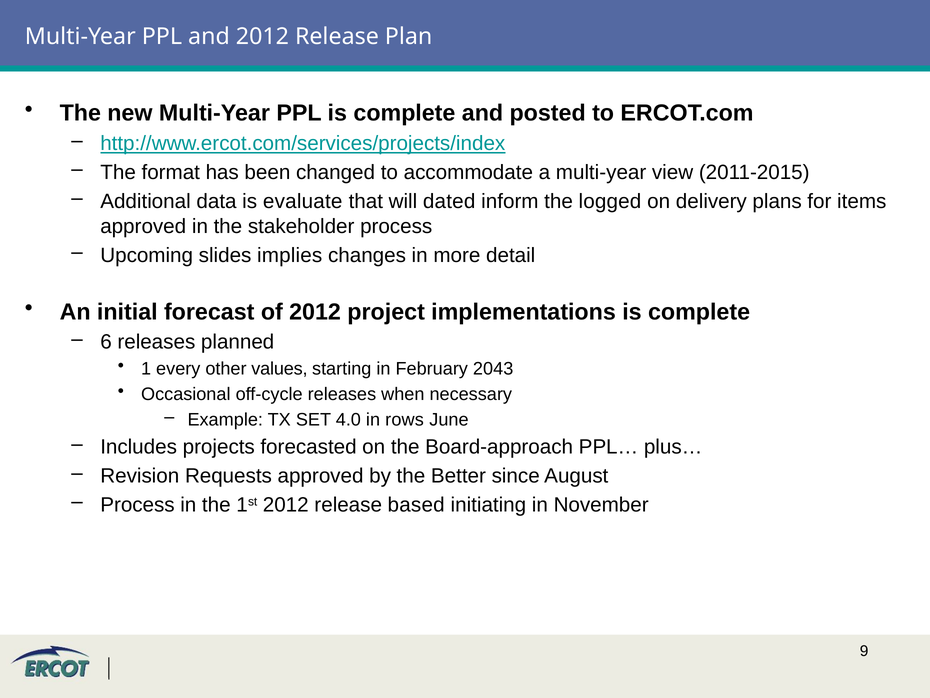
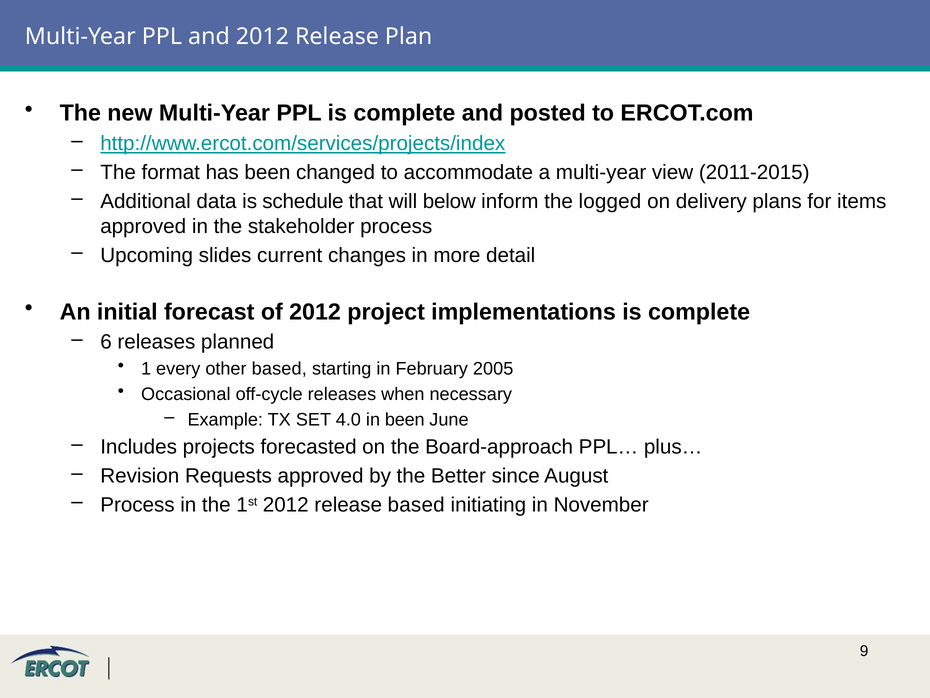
evaluate: evaluate -> schedule
dated: dated -> below
implies: implies -> current
other values: values -> based
2043: 2043 -> 2005
in rows: rows -> been
